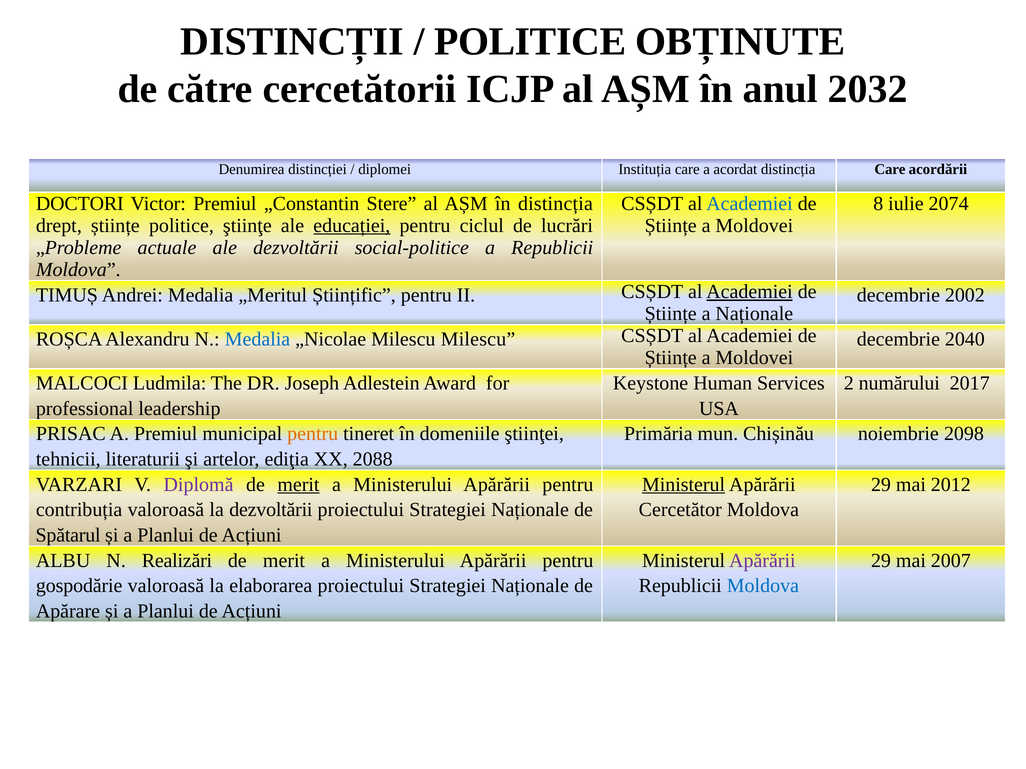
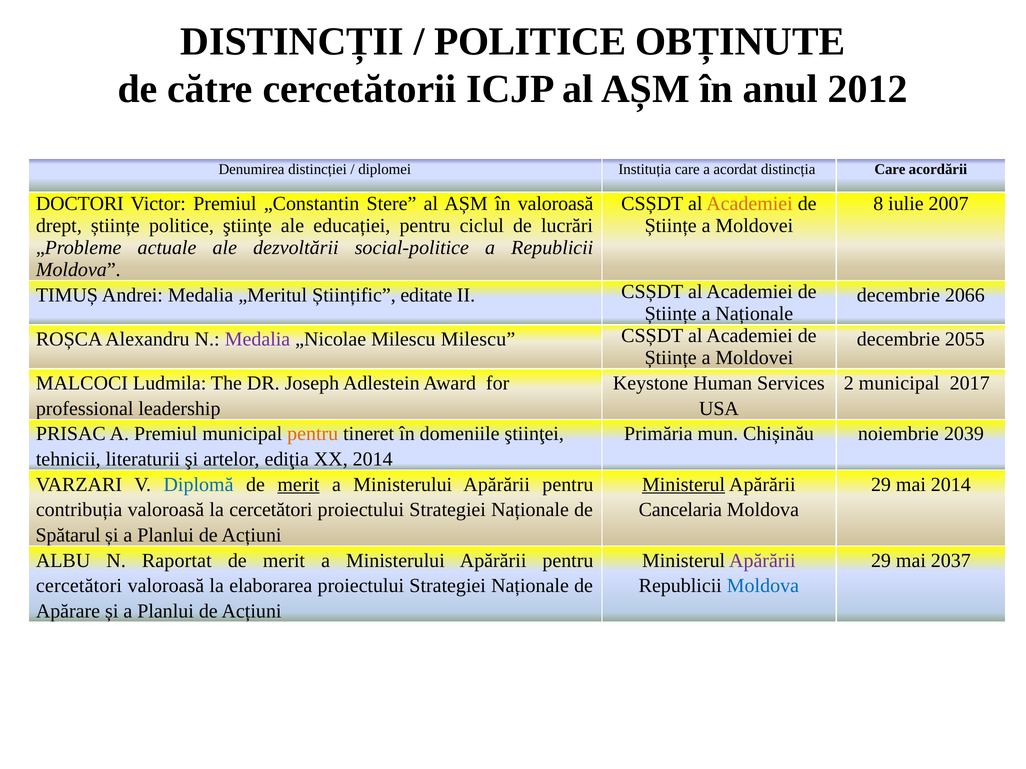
2032: 2032 -> 2012
în distincția: distincția -> valoroasă
Academiei at (750, 204) colour: blue -> orange
2074: 2074 -> 2007
educației underline: present -> none
Științific pentru: pentru -> editate
Academiei at (750, 292) underline: present -> none
2002: 2002 -> 2066
Medalia at (258, 339) colour: blue -> purple
2040: 2040 -> 2055
2 numărului: numărului -> municipal
2098: 2098 -> 2039
XX 2088: 2088 -> 2014
Diplomă colour: purple -> blue
mai 2012: 2012 -> 2014
la dezvoltării: dezvoltării -> cercetători
Cercetător: Cercetător -> Cancelaria
Realizări: Realizări -> Raportat
2007: 2007 -> 2037
gospodărie at (79, 586): gospodărie -> cercetători
